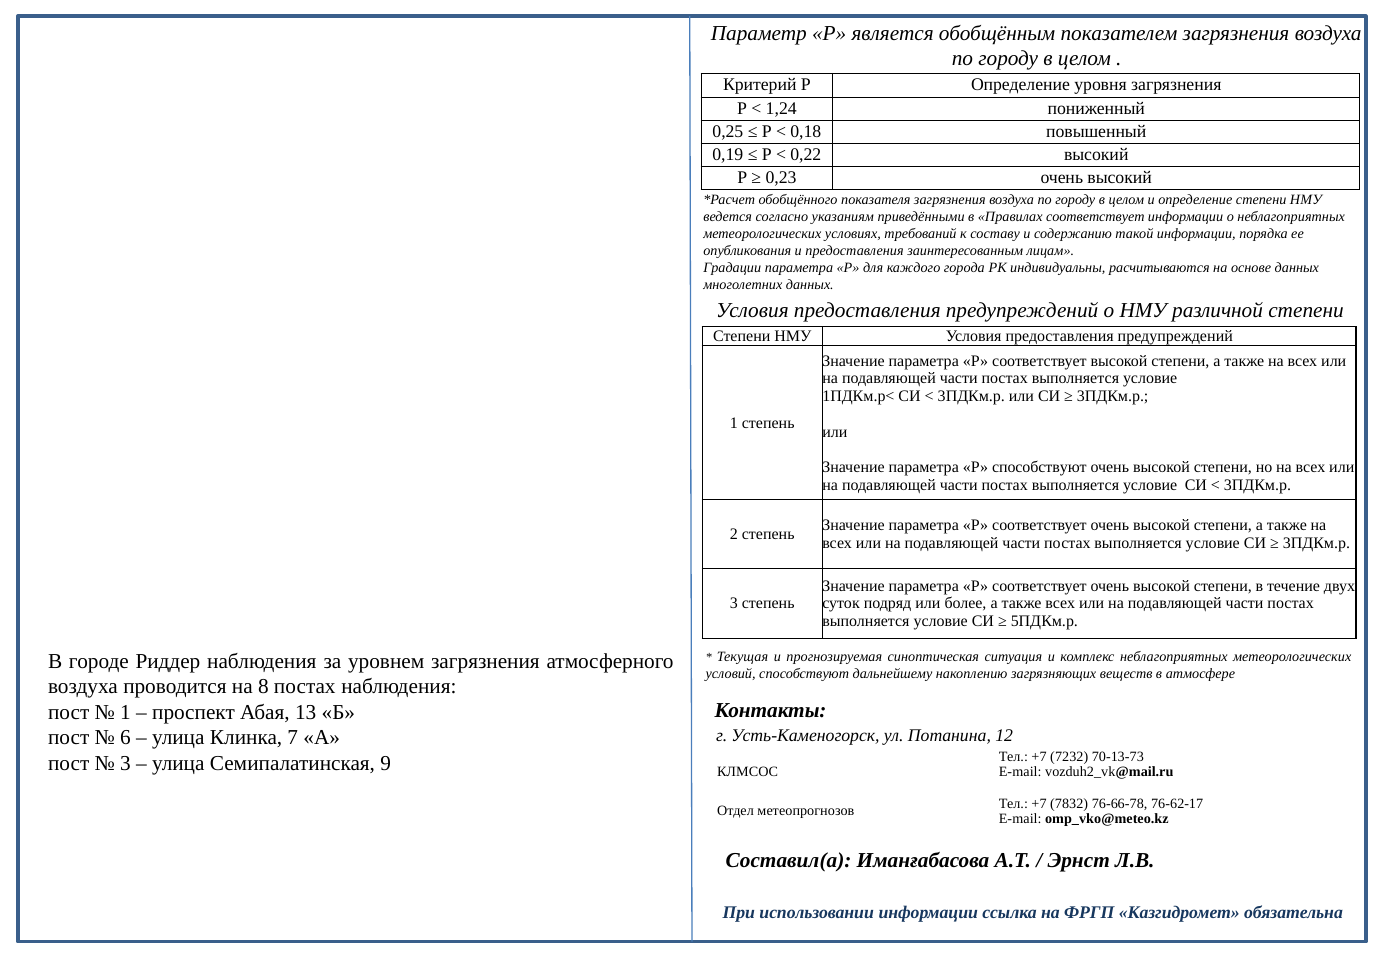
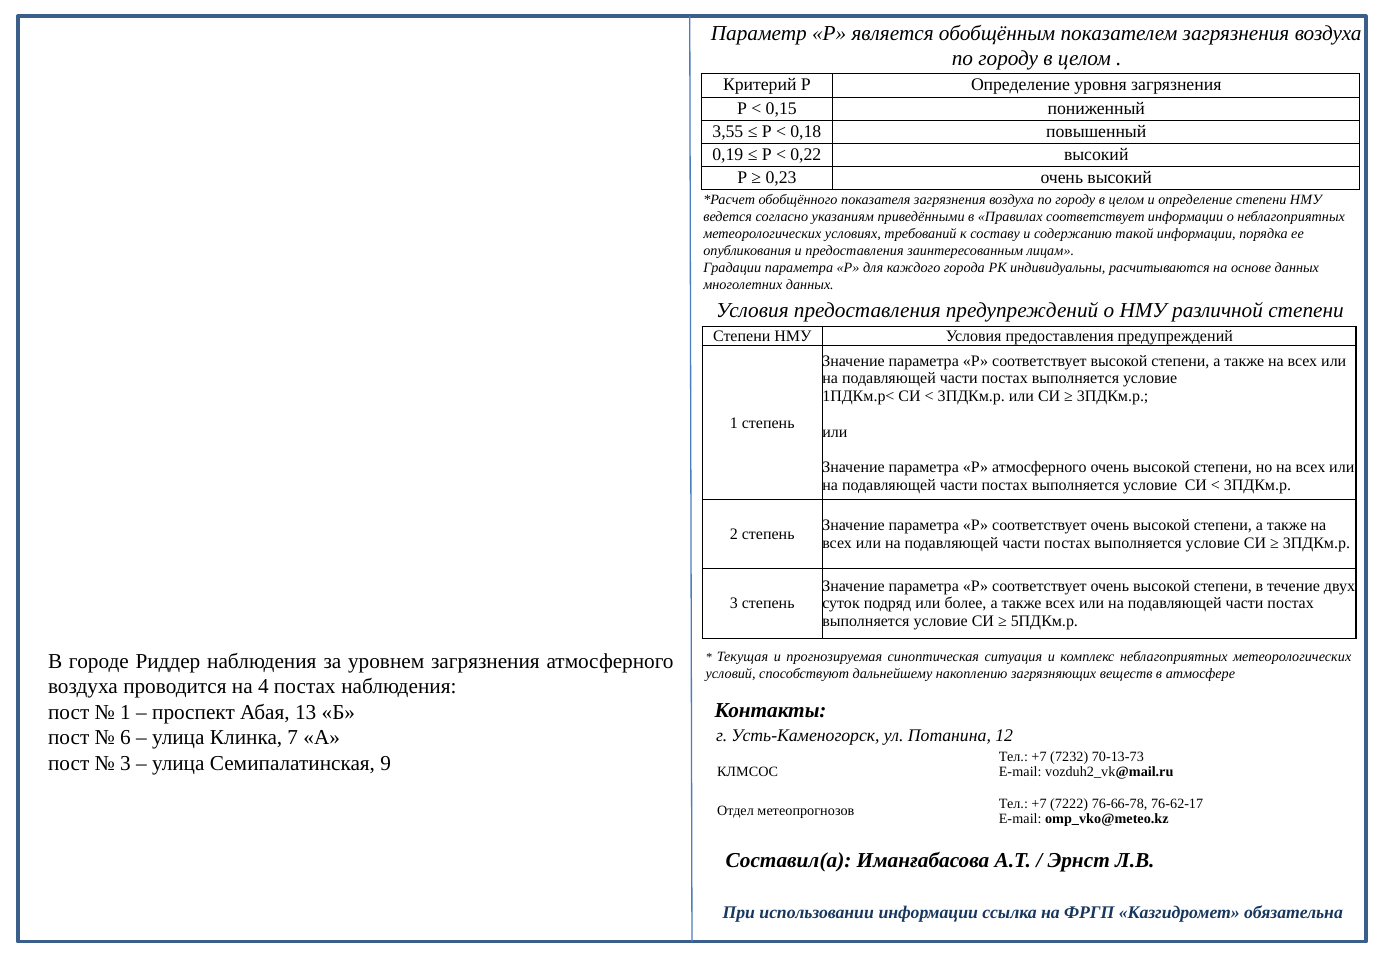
1,24: 1,24 -> 0,15
0,25: 0,25 -> 3,55
Р способствуют: способствуют -> атмосферного
8: 8 -> 4
7832: 7832 -> 7222
